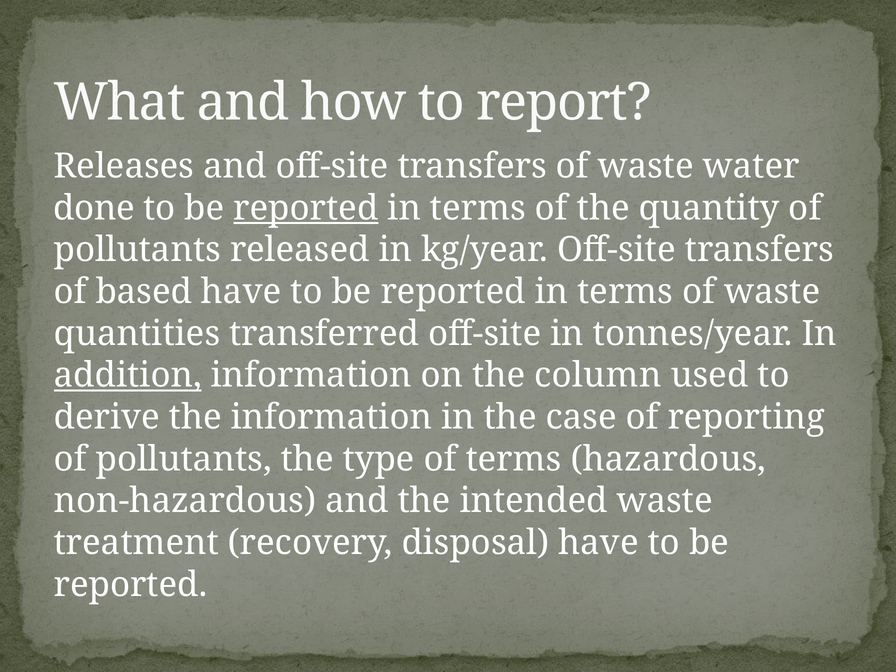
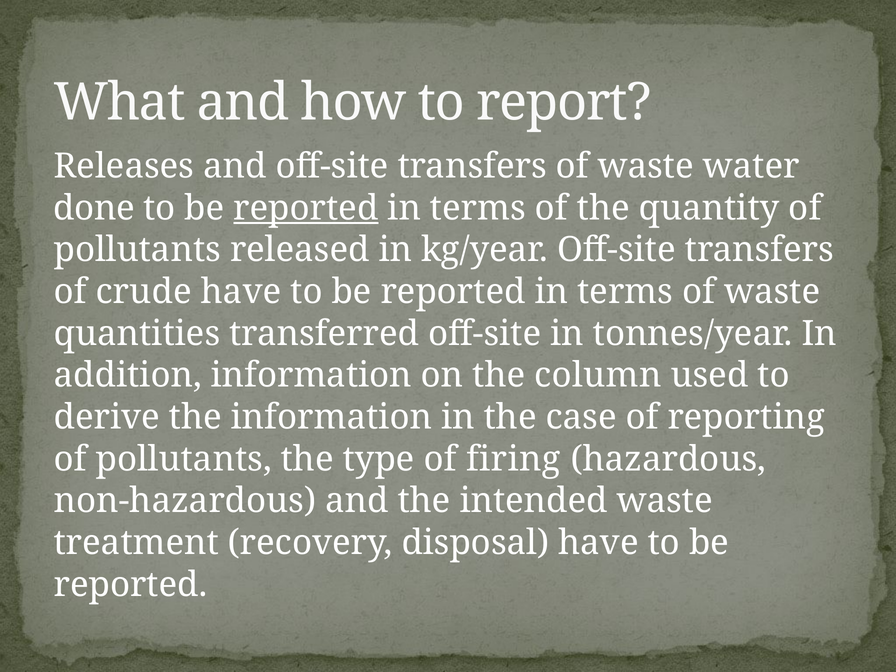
based: based -> crude
addition underline: present -> none
of terms: terms -> firing
